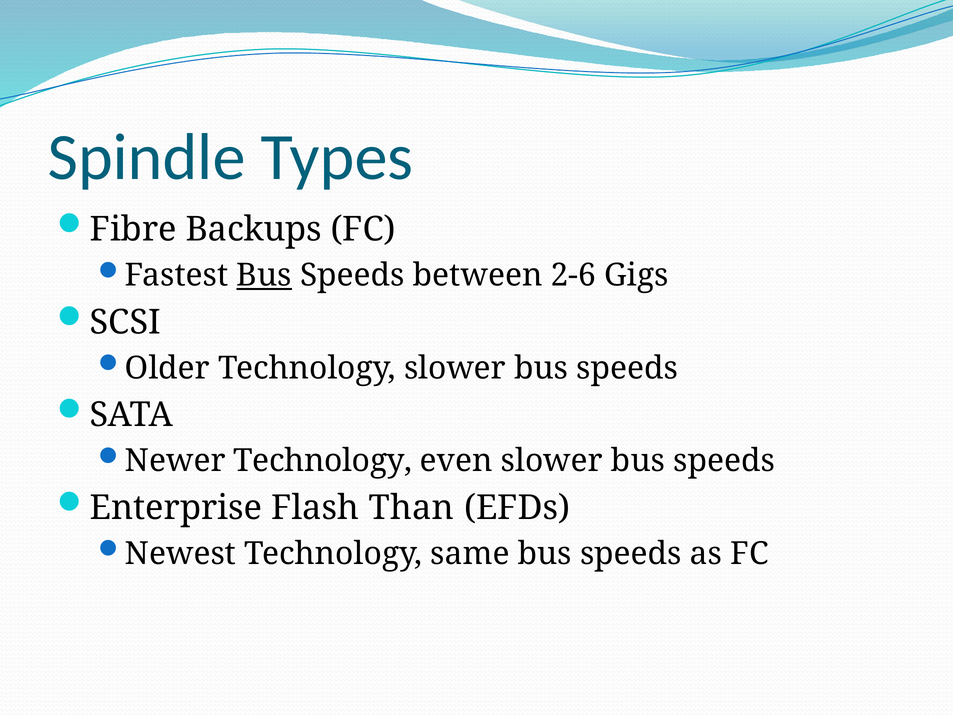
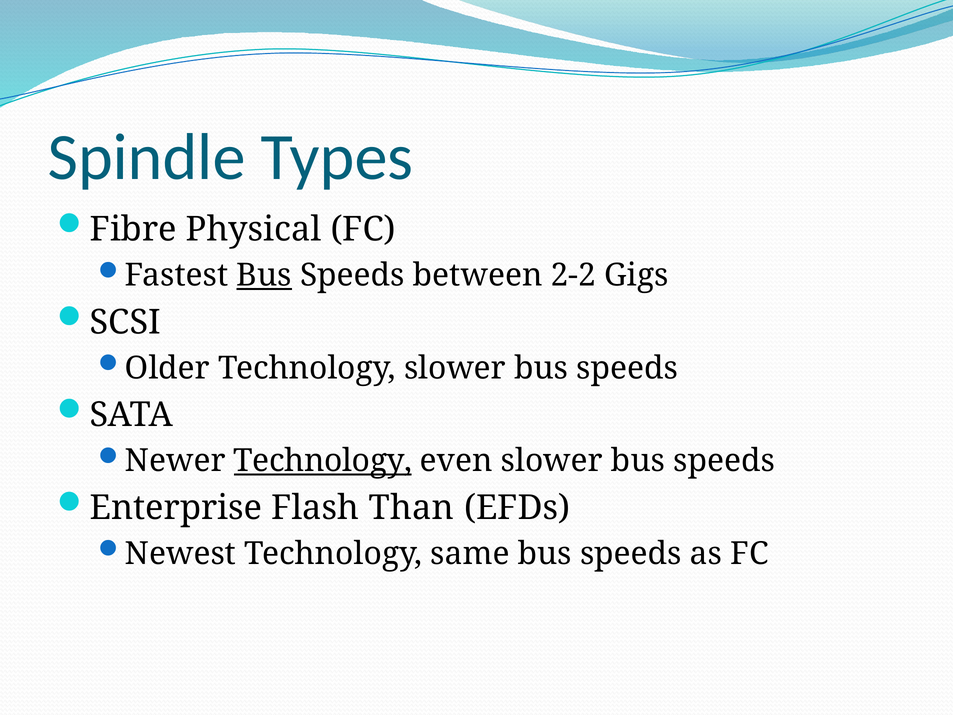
Backups: Backups -> Physical
2-6: 2-6 -> 2-2
Technology at (323, 461) underline: none -> present
